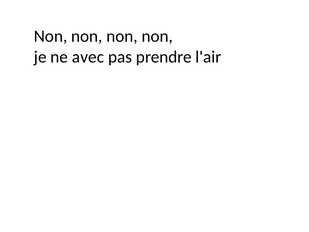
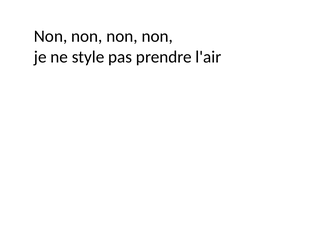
avec: avec -> style
